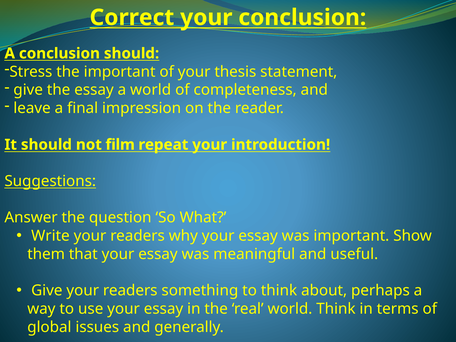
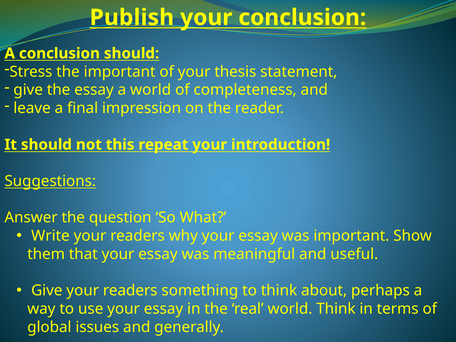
Correct: Correct -> Publish
film: film -> this
